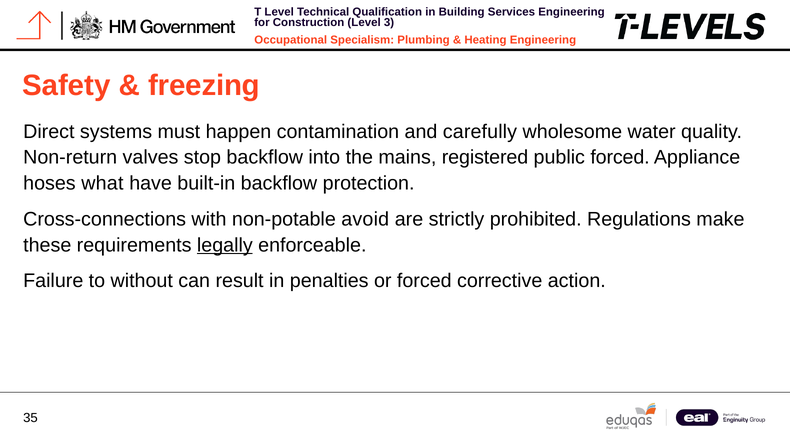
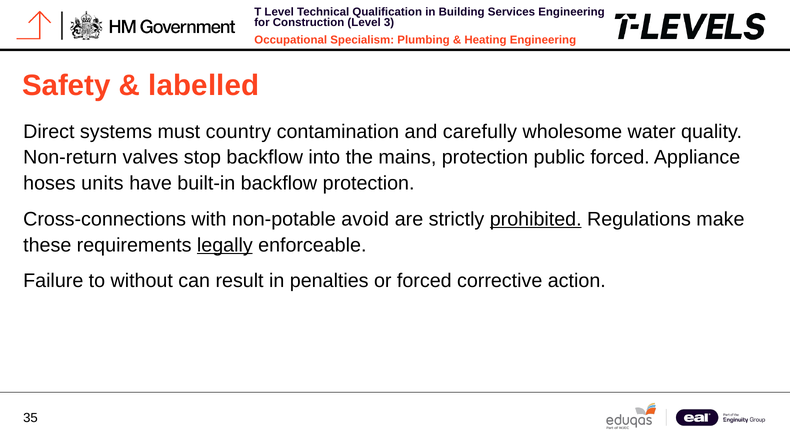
freezing: freezing -> labelled
happen: happen -> country
mains registered: registered -> protection
what: what -> units
prohibited underline: none -> present
